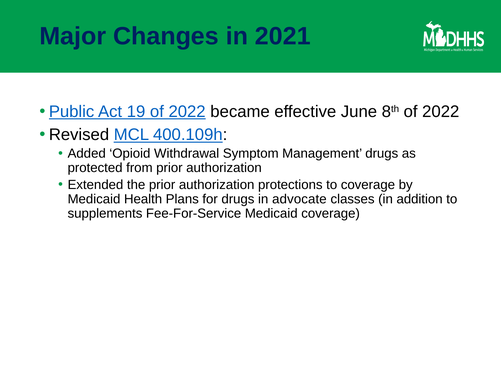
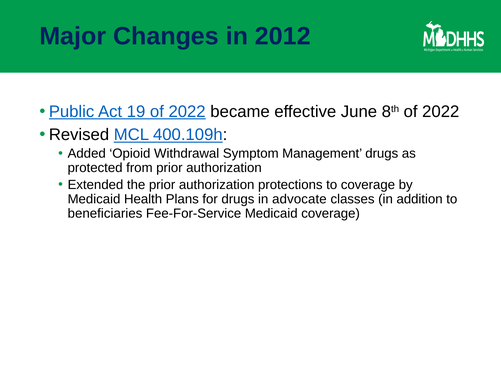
2021: 2021 -> 2012
supplements: supplements -> beneficiaries
